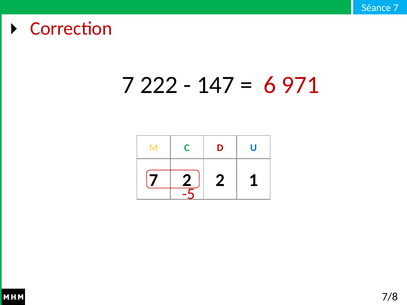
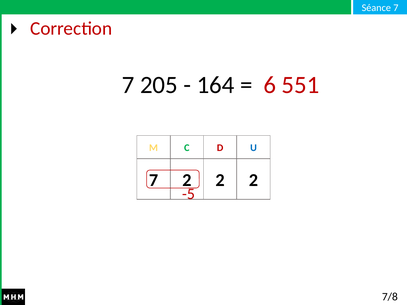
222: 222 -> 205
147: 147 -> 164
971: 971 -> 551
2 1: 1 -> 2
